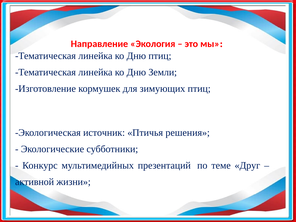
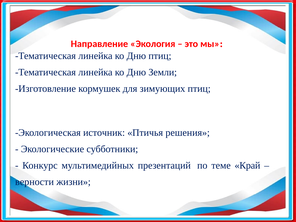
Друг: Друг -> Край
активной: активной -> верности
